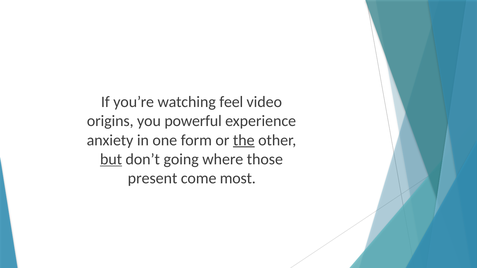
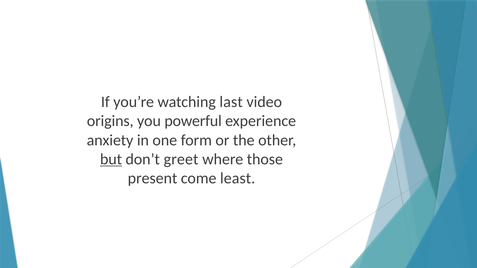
feel: feel -> last
the underline: present -> none
going: going -> greet
most: most -> least
